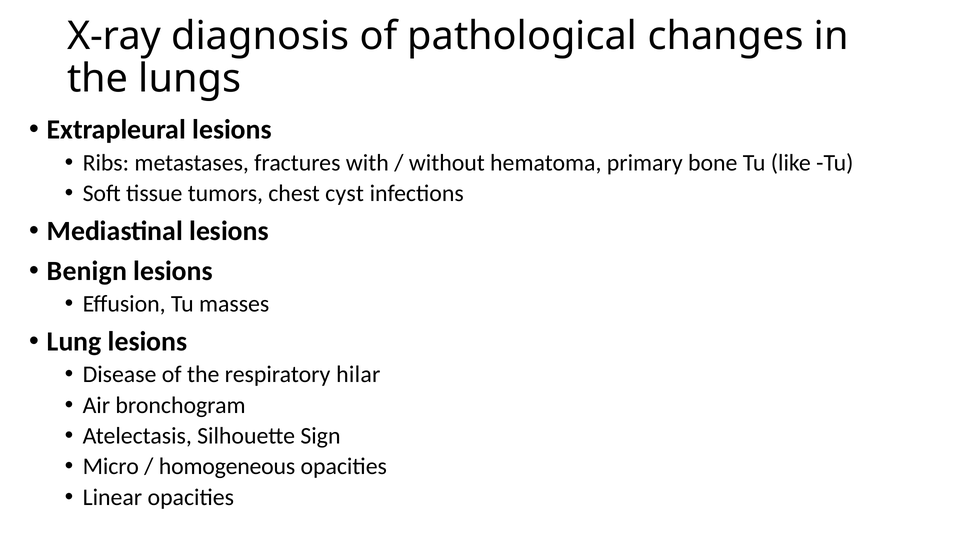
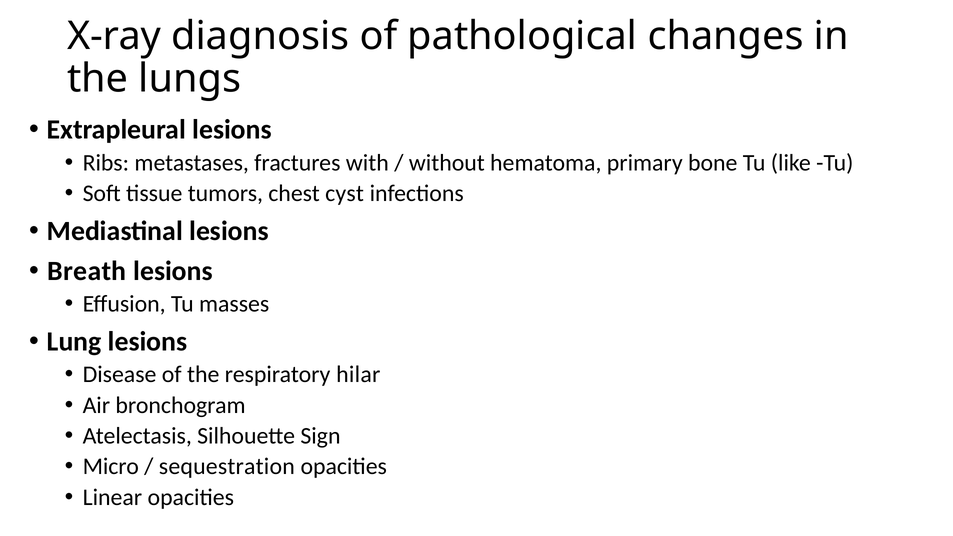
Benign: Benign -> Breath
homogeneous: homogeneous -> sequestration
